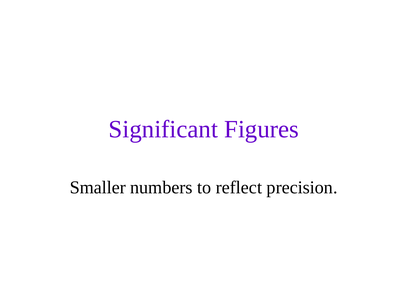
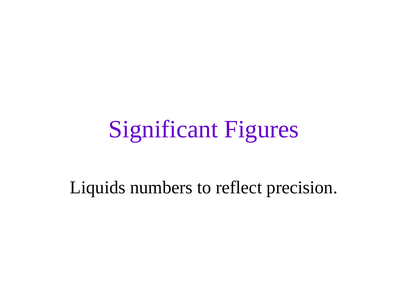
Smaller: Smaller -> Liquids
